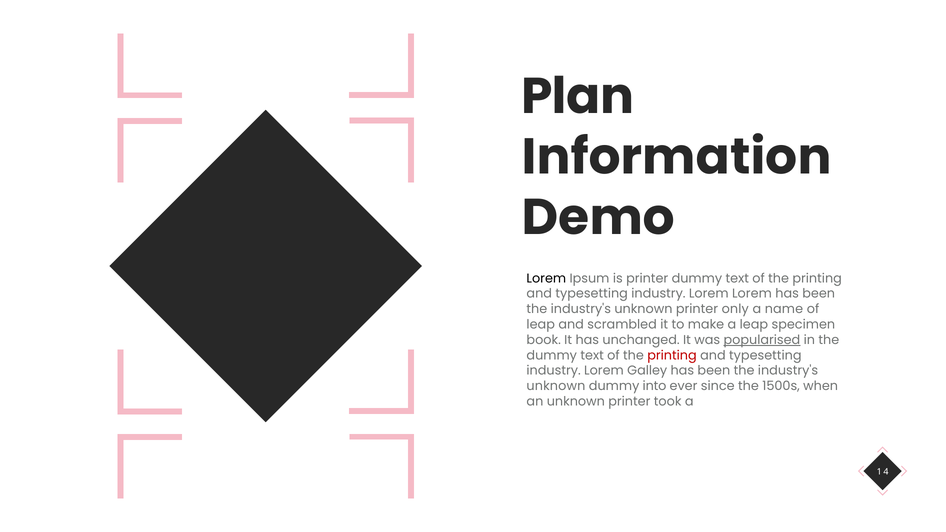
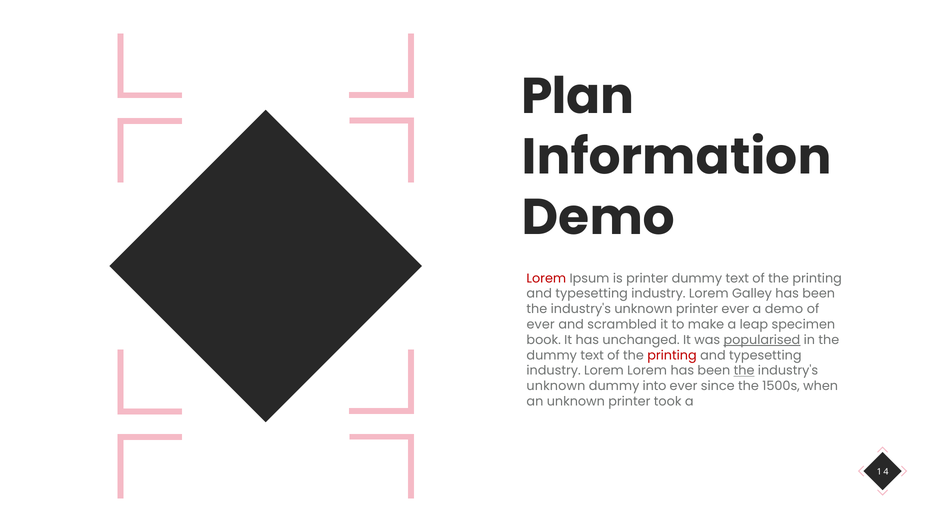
Lorem at (546, 278) colour: black -> red
Lorem Lorem: Lorem -> Galley
printer only: only -> ever
a name: name -> demo
leap at (541, 325): leap -> ever
Lorem Galley: Galley -> Lorem
the at (744, 371) underline: none -> present
